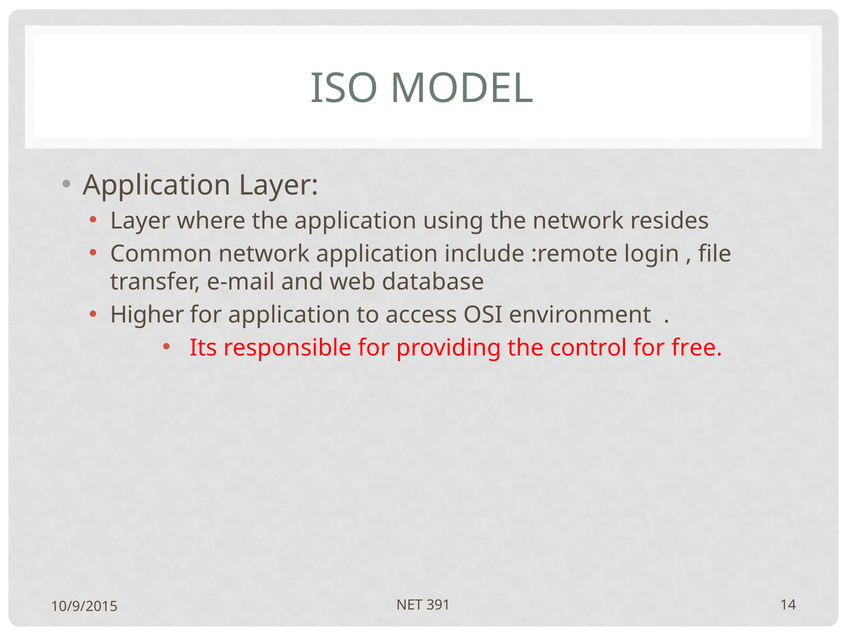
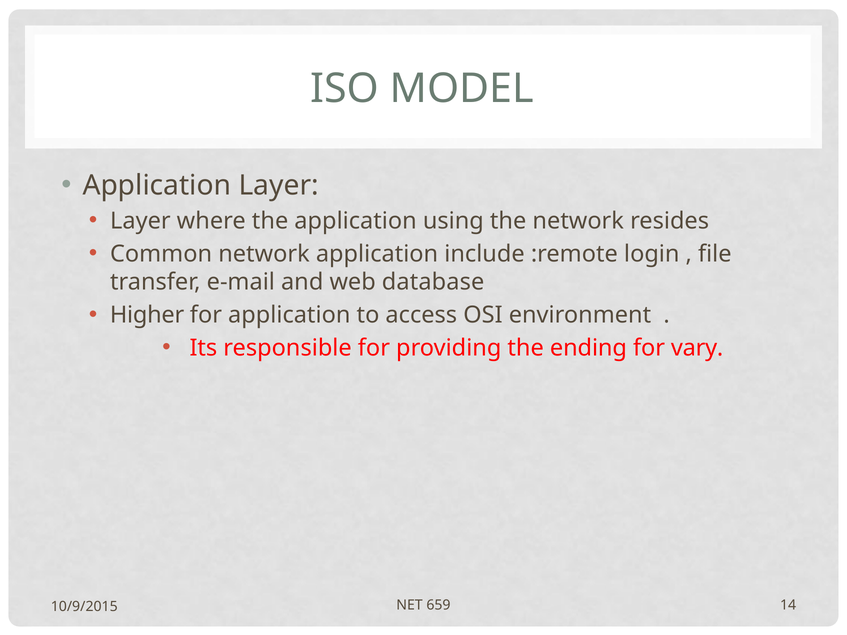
control: control -> ending
free: free -> vary
391: 391 -> 659
